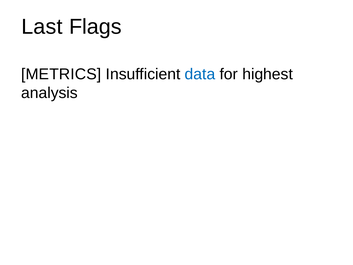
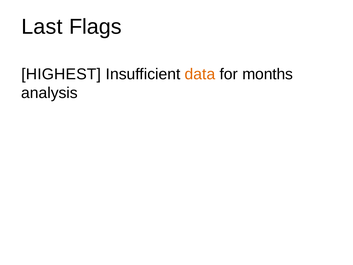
METRICS: METRICS -> HIGHEST
data colour: blue -> orange
highest: highest -> months
